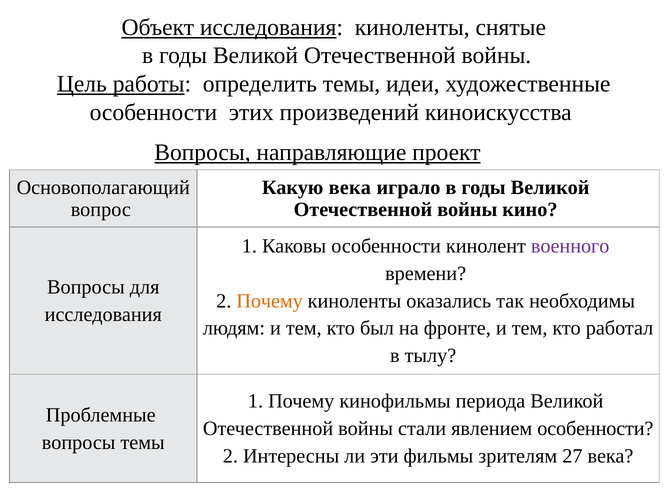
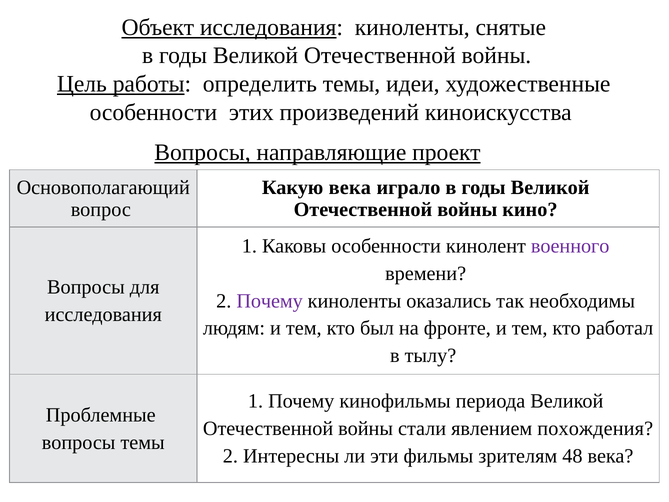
Почему at (270, 301) colour: orange -> purple
явлением особенности: особенности -> похождения
27: 27 -> 48
